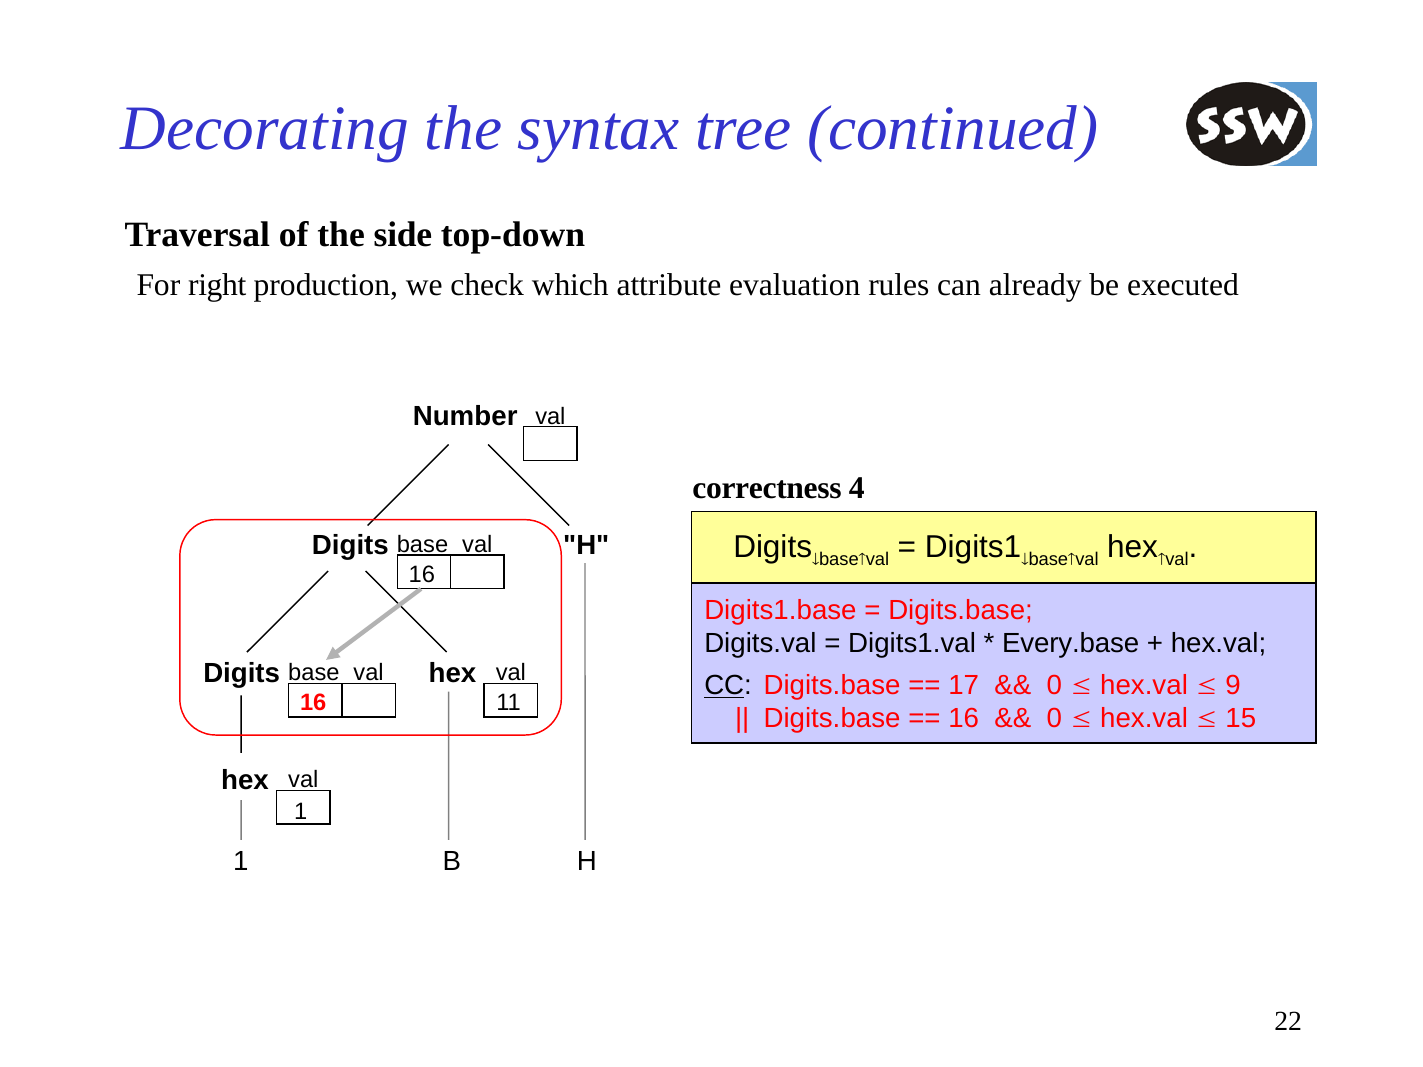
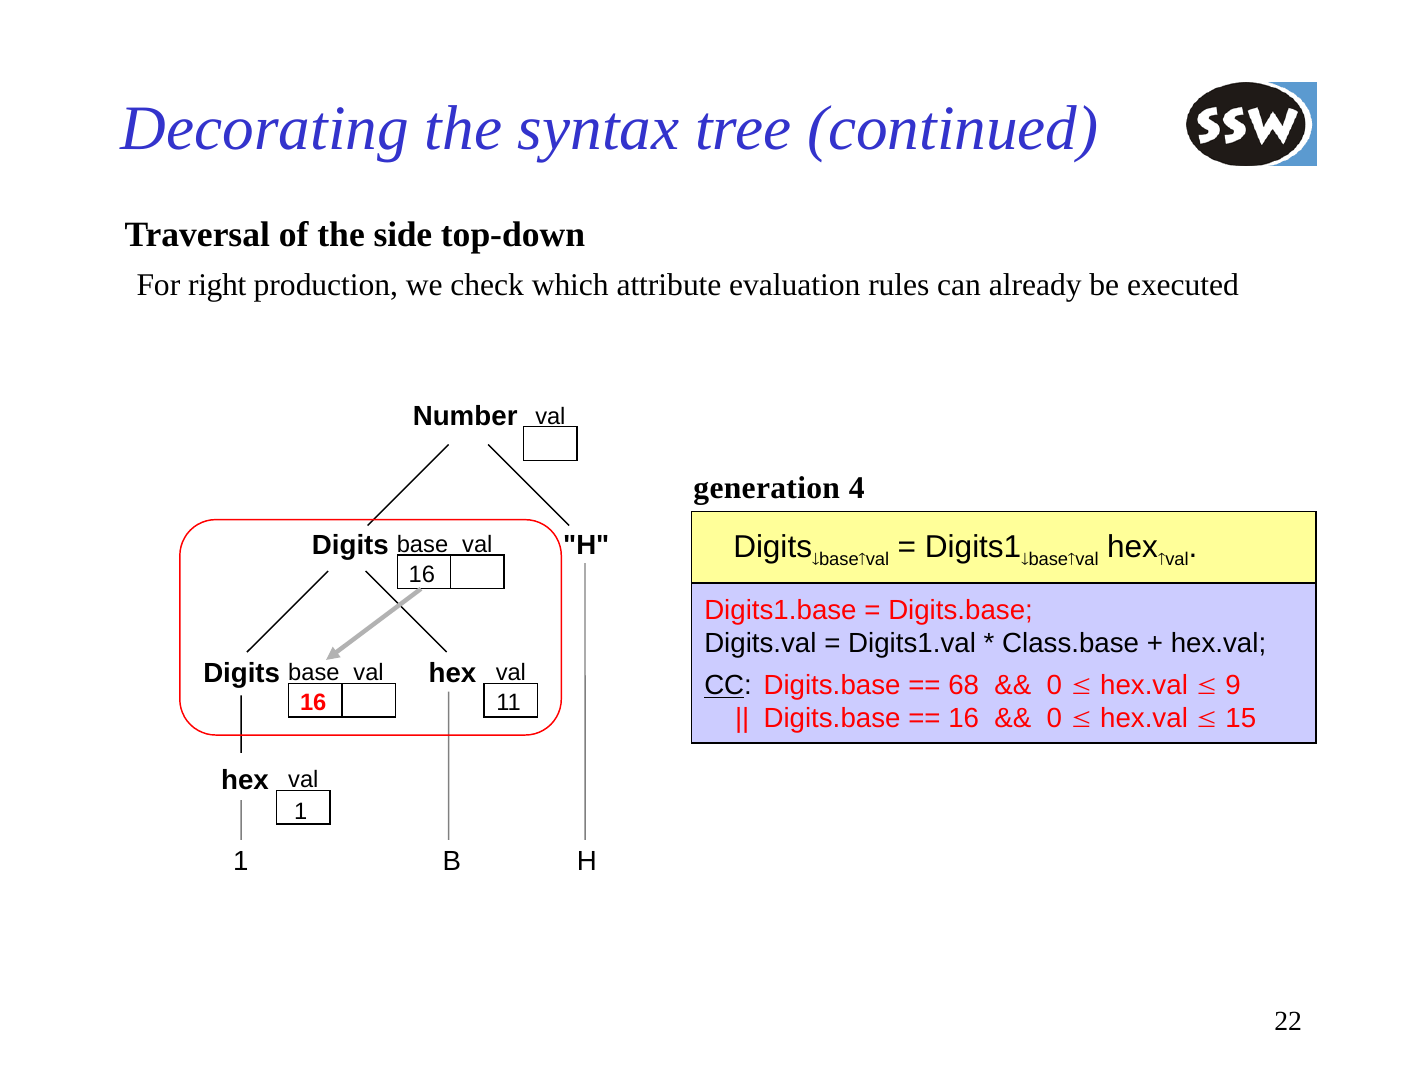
correctness: correctness -> generation
Every.base: Every.base -> Class.base
17: 17 -> 68
